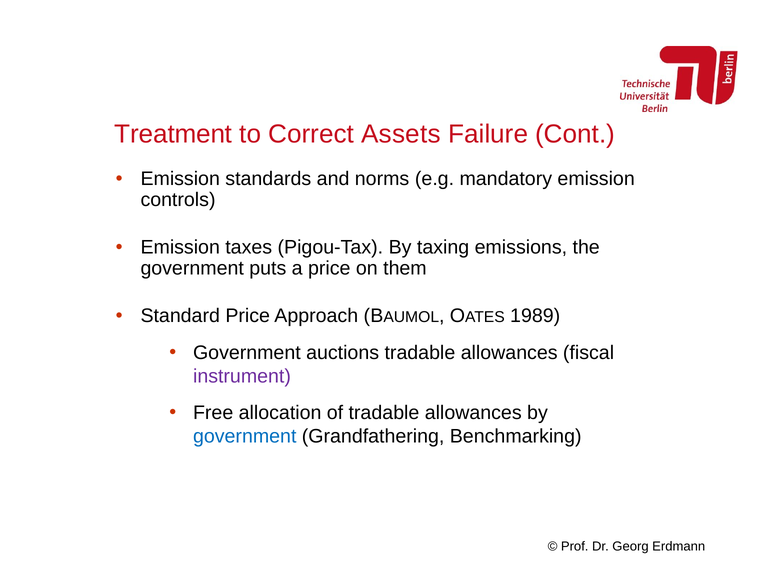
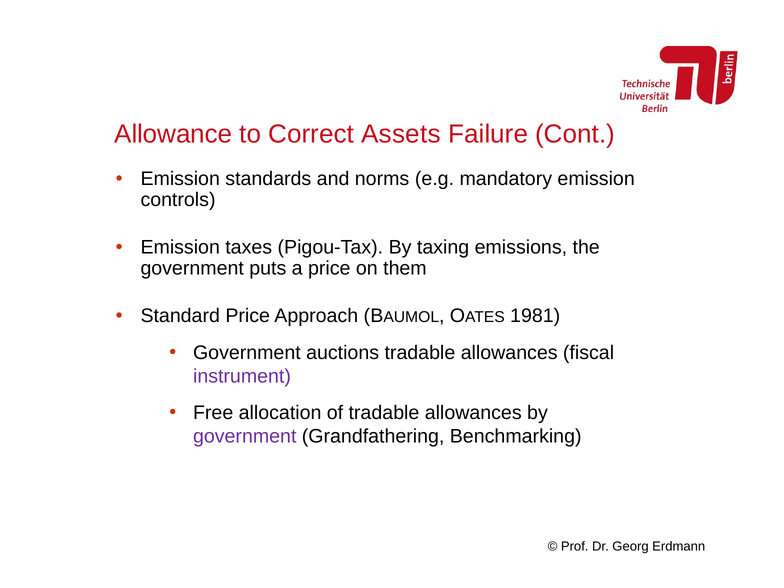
Treatment: Treatment -> Allowance
1989: 1989 -> 1981
government at (245, 436) colour: blue -> purple
